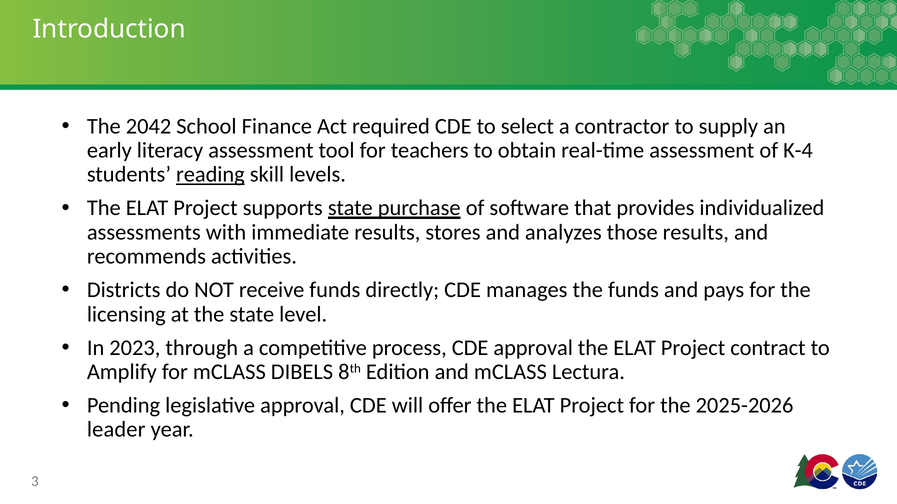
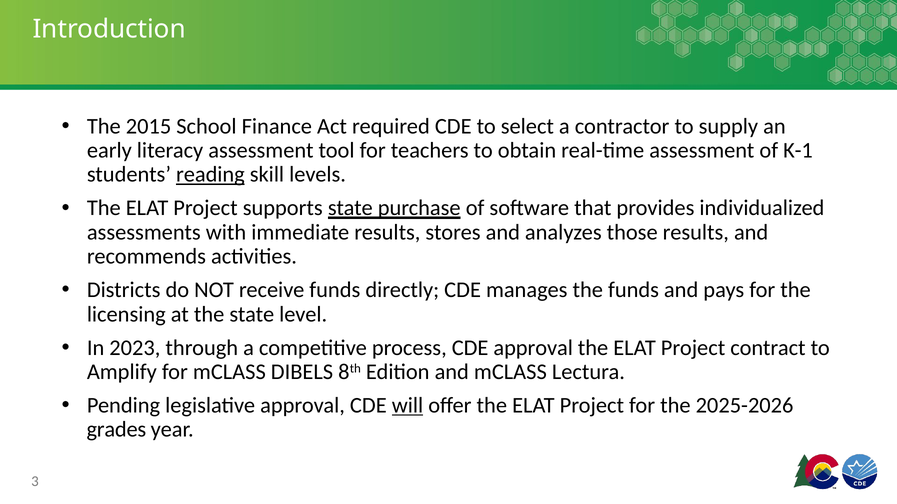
2042: 2042 -> 2015
K-4: K-4 -> K-1
will underline: none -> present
leader: leader -> grades
